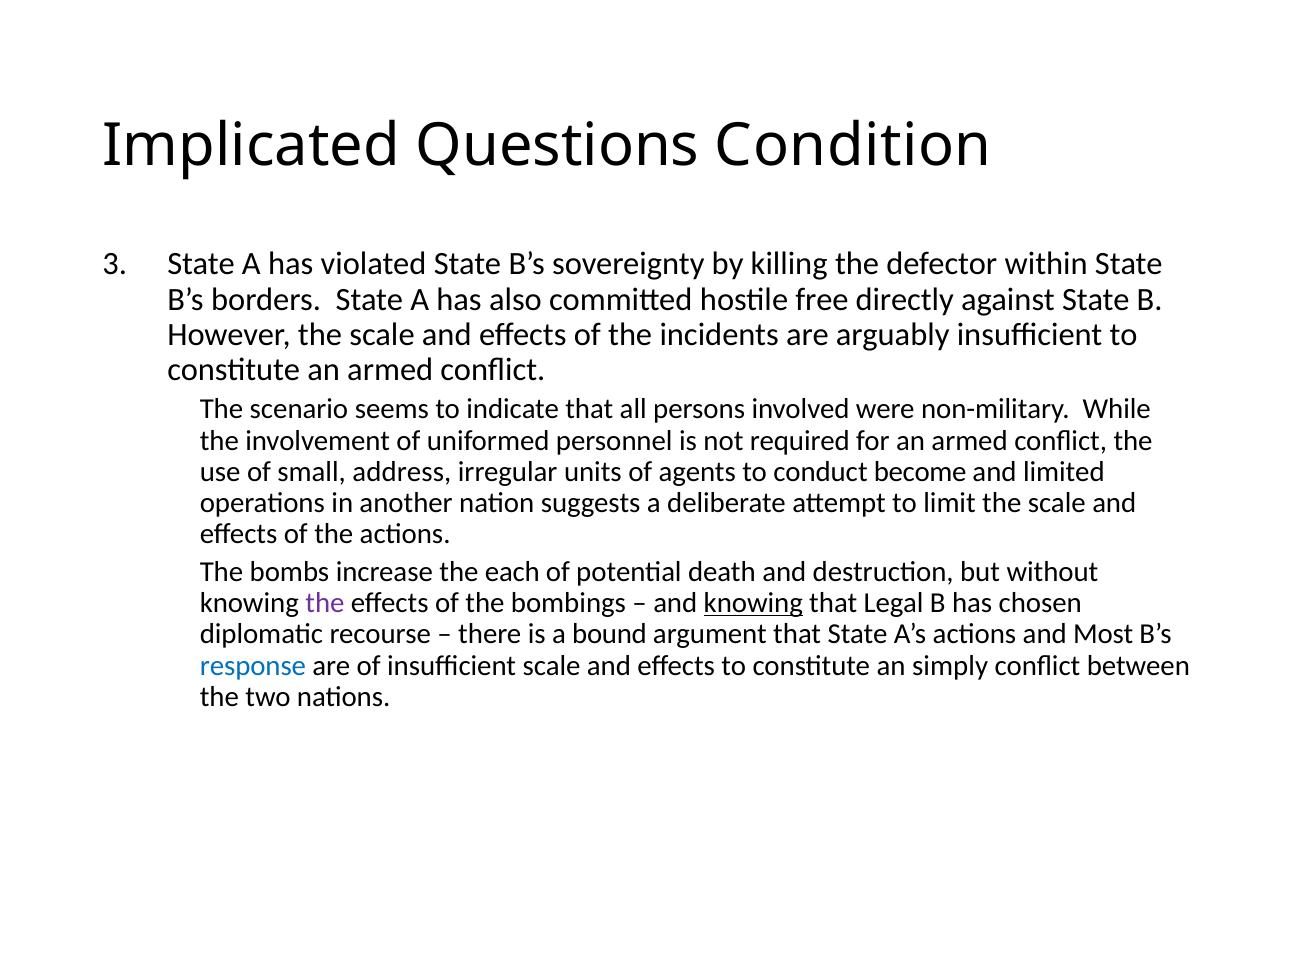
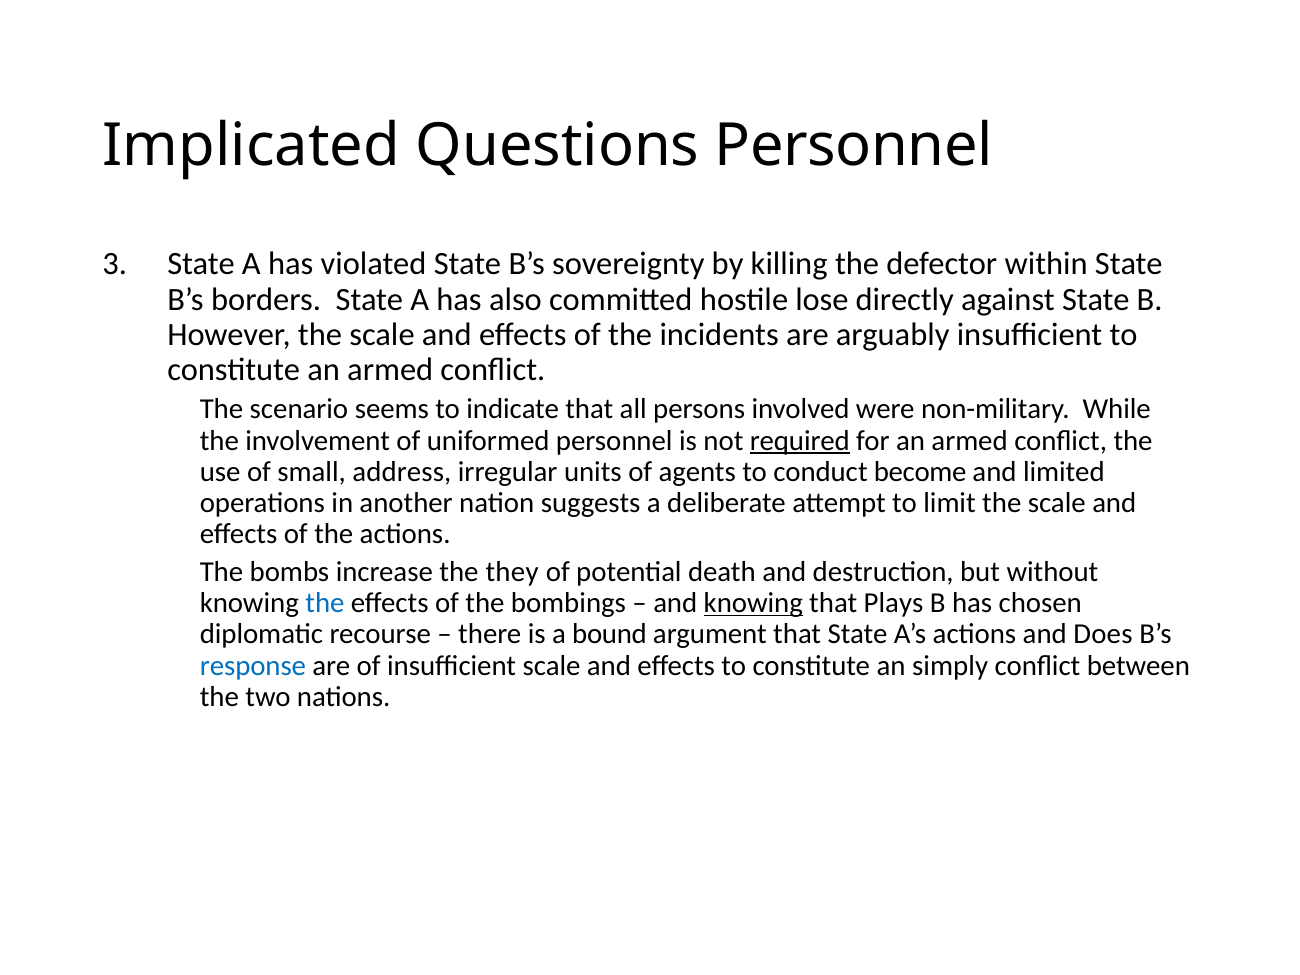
Questions Condition: Condition -> Personnel
free: free -> lose
required underline: none -> present
each: each -> they
the at (325, 603) colour: purple -> blue
Legal: Legal -> Plays
Most: Most -> Does
